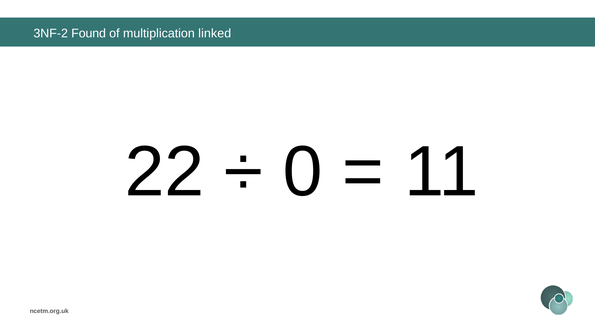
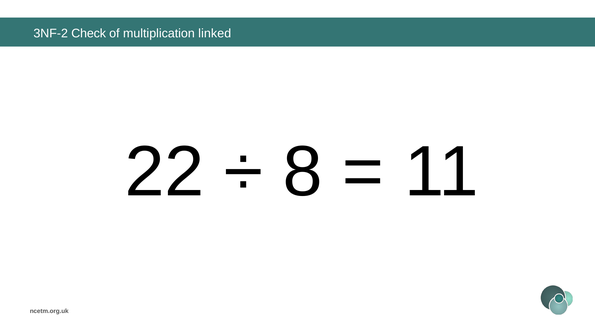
Found: Found -> Check
0: 0 -> 8
